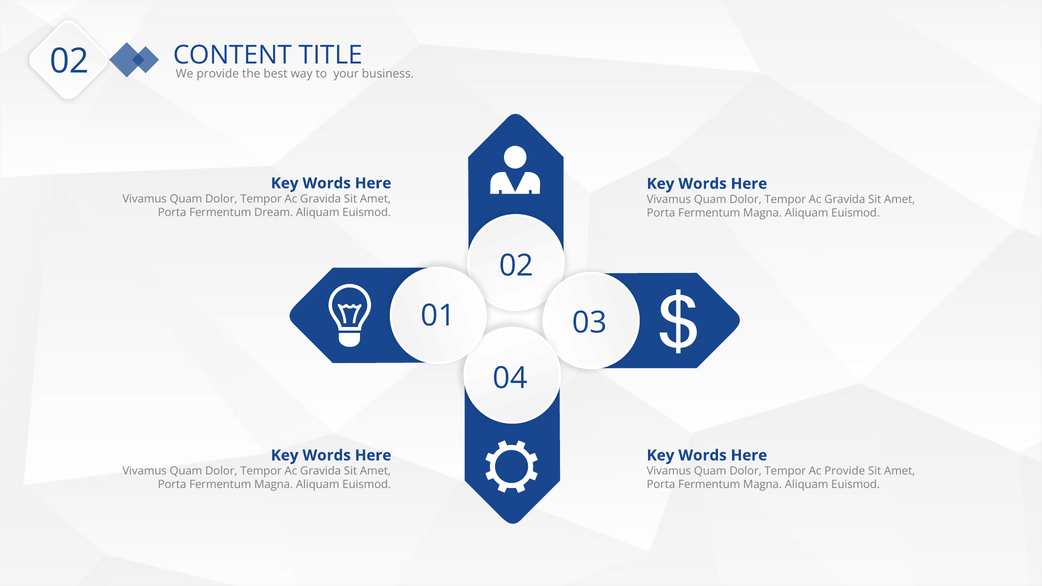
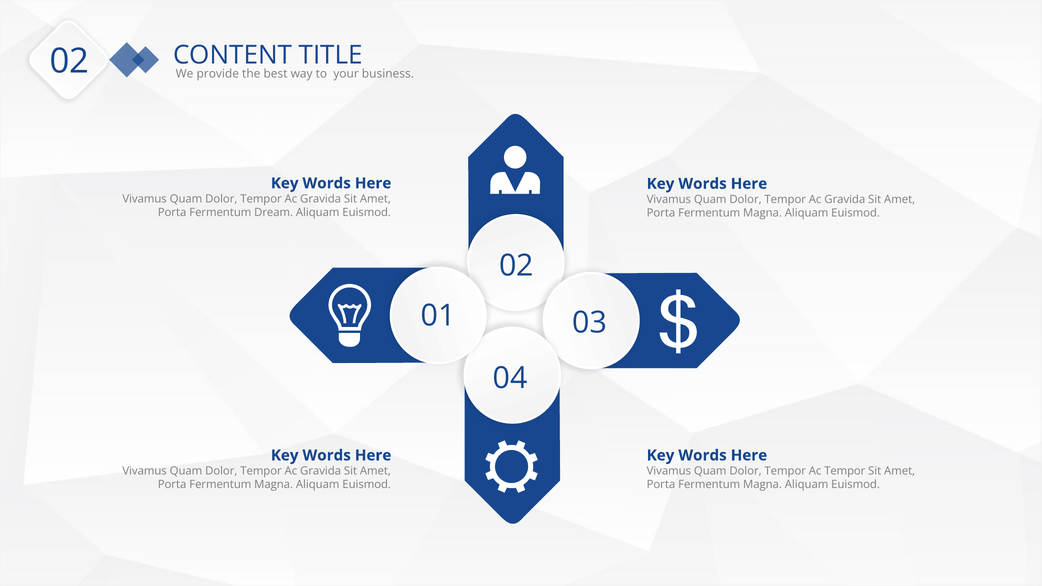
Ac Provide: Provide -> Tempor
